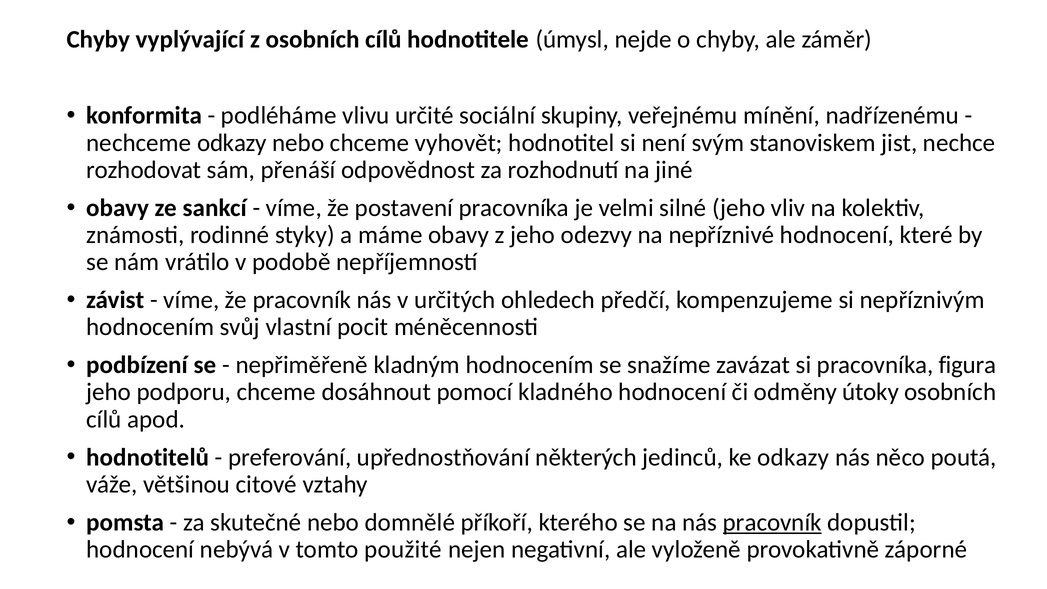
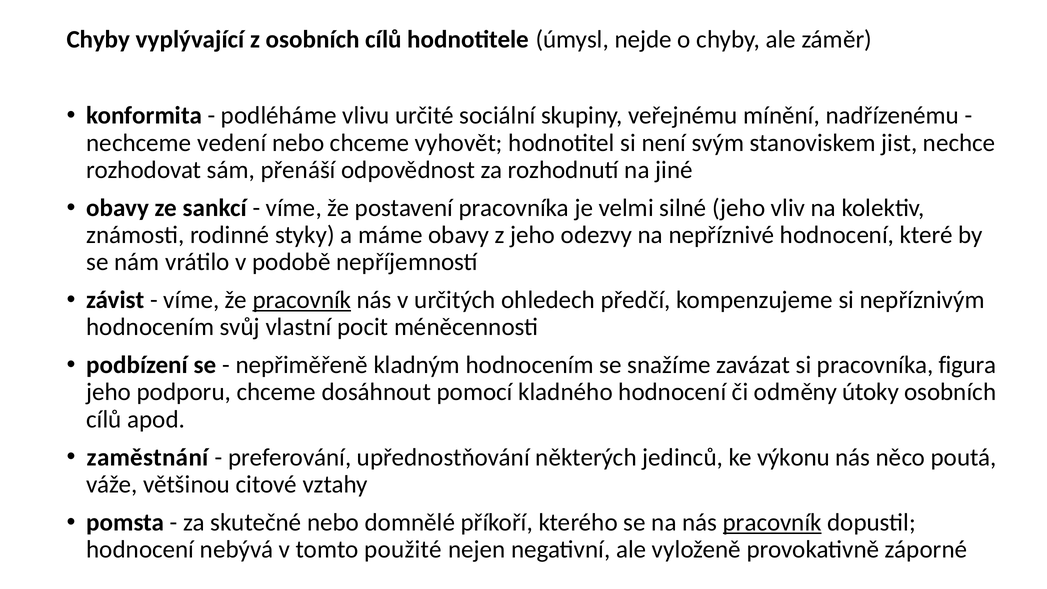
nechceme odkazy: odkazy -> vedení
pracovník at (302, 300) underline: none -> present
hodnotitelů: hodnotitelů -> zaměstnání
ke odkazy: odkazy -> výkonu
